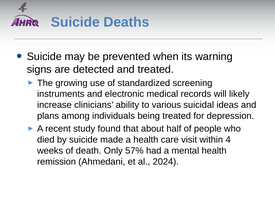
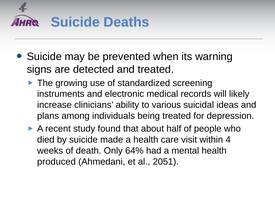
57%: 57% -> 64%
remission: remission -> produced
2024: 2024 -> 2051
